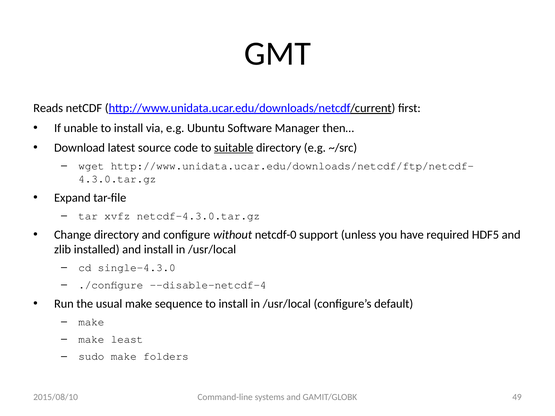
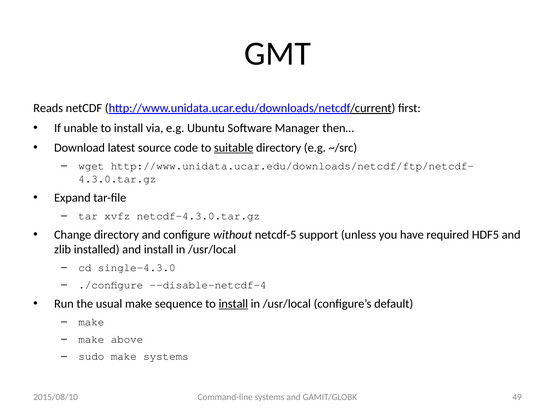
netcdf-0: netcdf-0 -> netcdf-5
install at (233, 304) underline: none -> present
least: least -> above
make folders: folders -> systems
